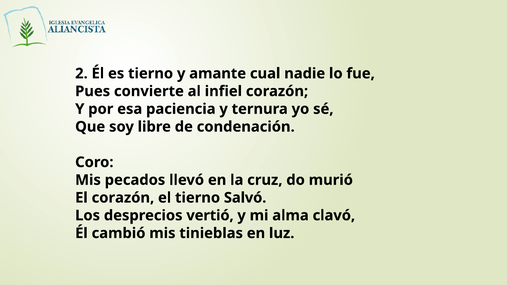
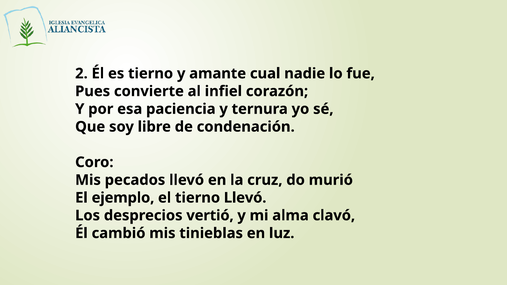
El corazón: corazón -> ejemplo
tierno Salvó: Salvó -> Llevó
